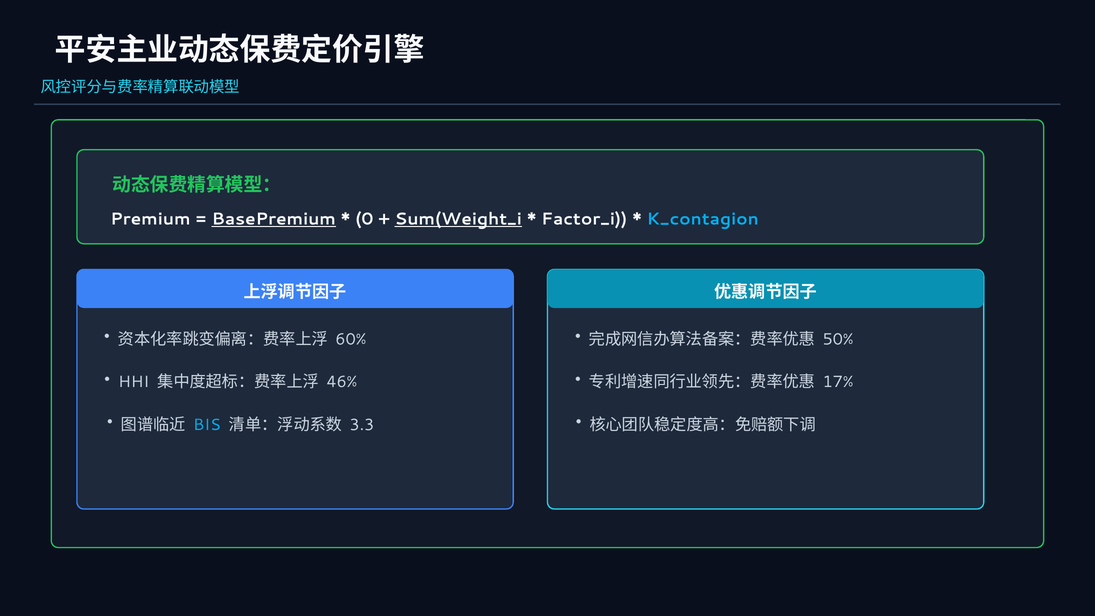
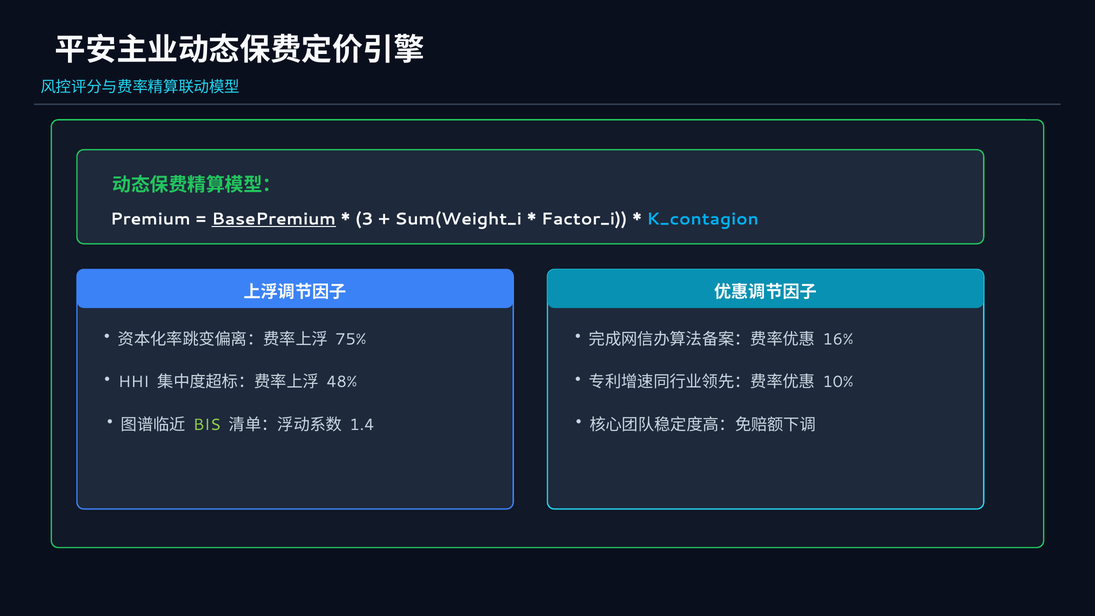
0: 0 -> 3
Sum(Weight_i underline: present -> none
60%: 60% -> 75%
50%: 50% -> 16%
46%: 46% -> 48%
17%: 17% -> 10%
BIS colour: light blue -> light green
3.3: 3.3 -> 1.4
